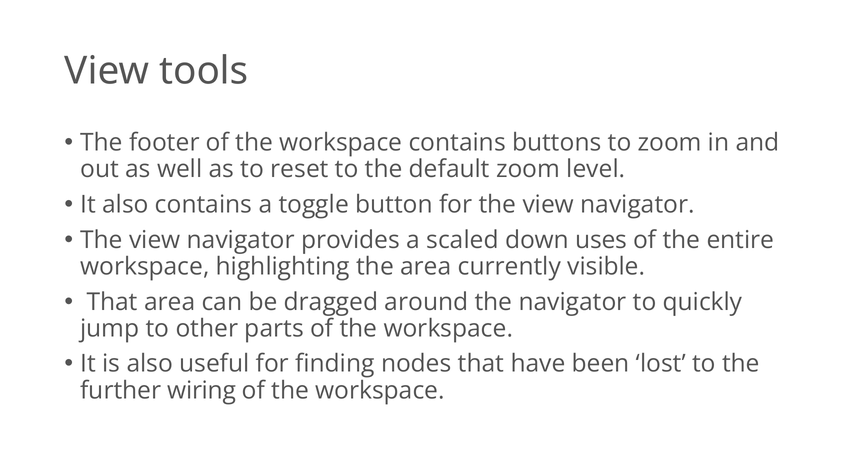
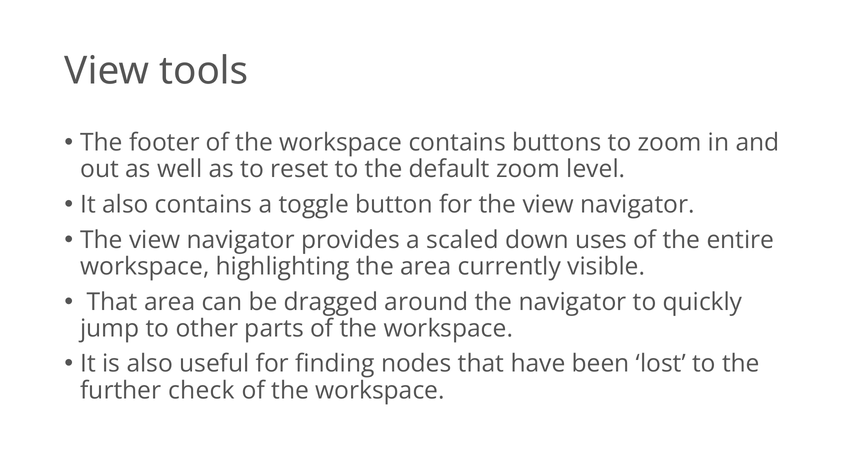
wiring: wiring -> check
